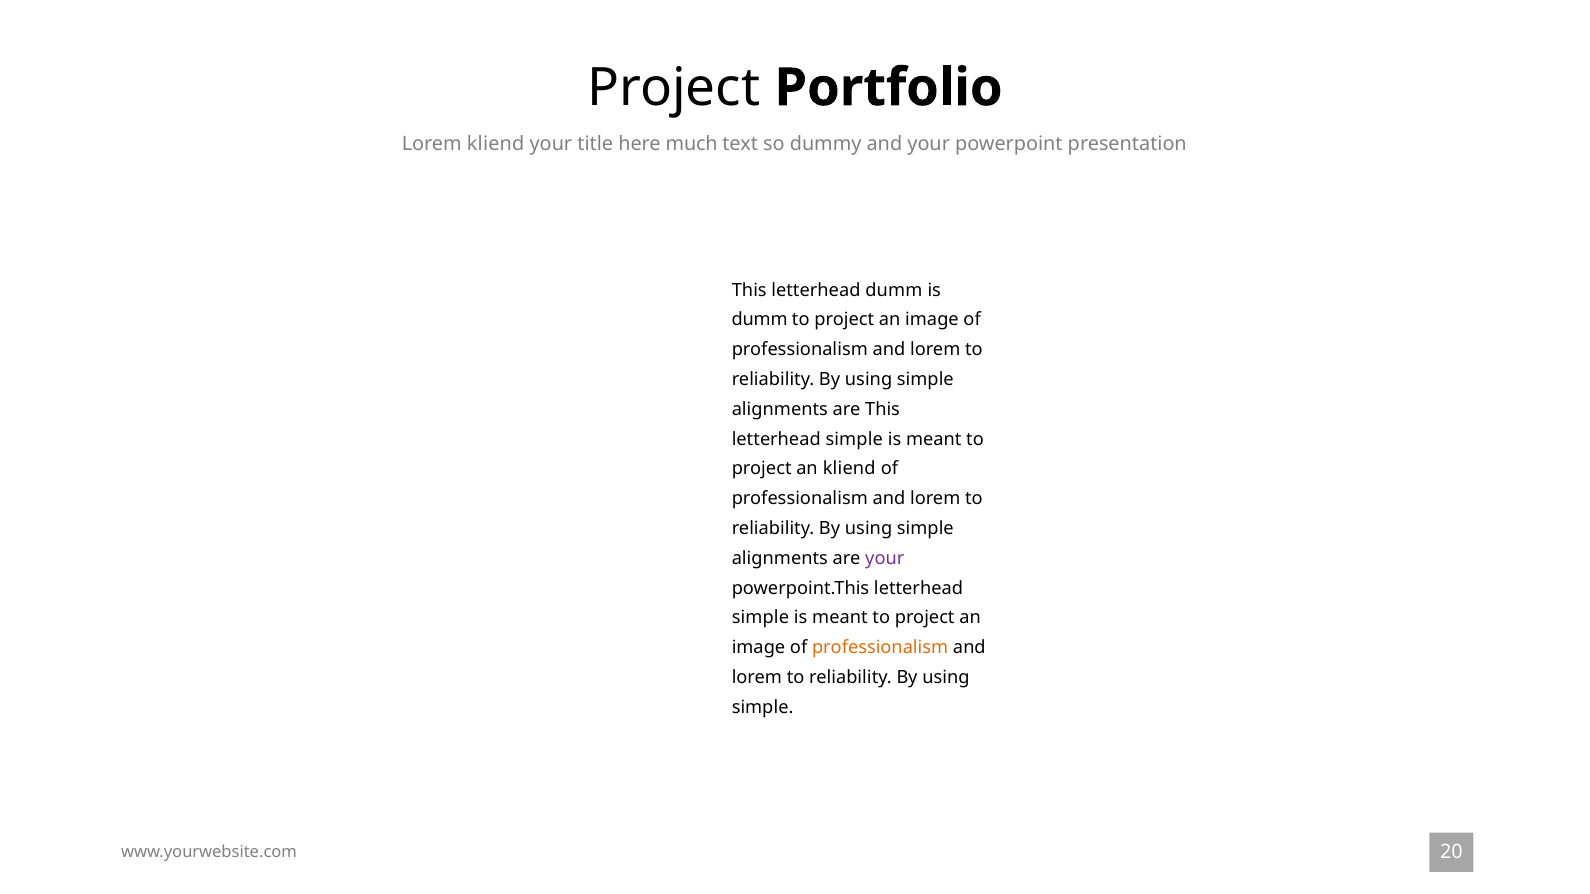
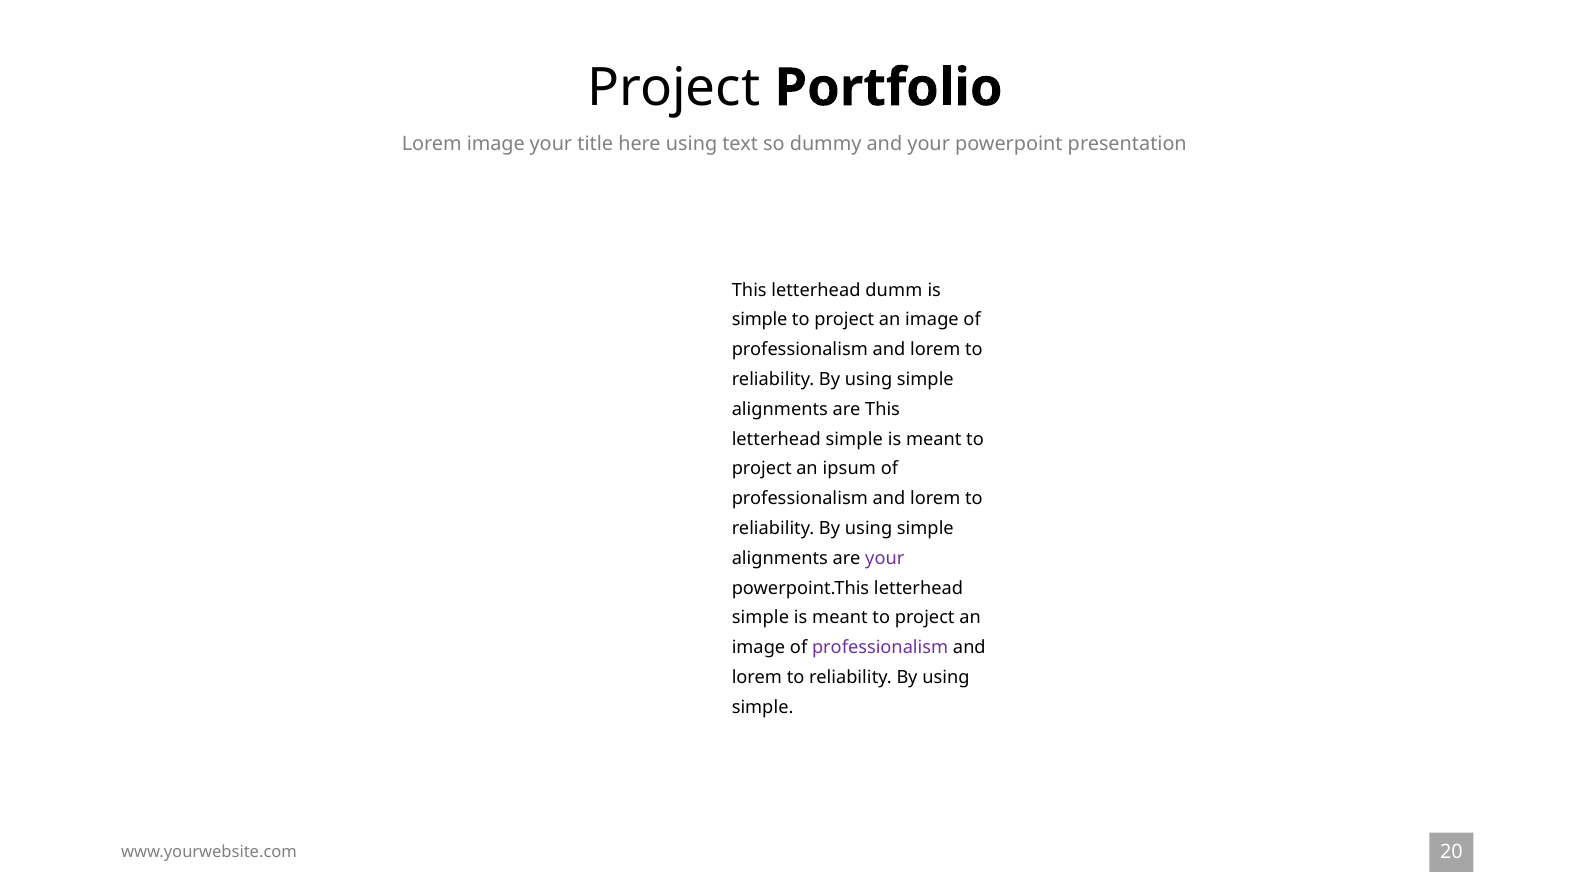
Lorem kliend: kliend -> image
here much: much -> using
dumm at (760, 320): dumm -> simple
an kliend: kliend -> ipsum
professionalism at (880, 648) colour: orange -> purple
